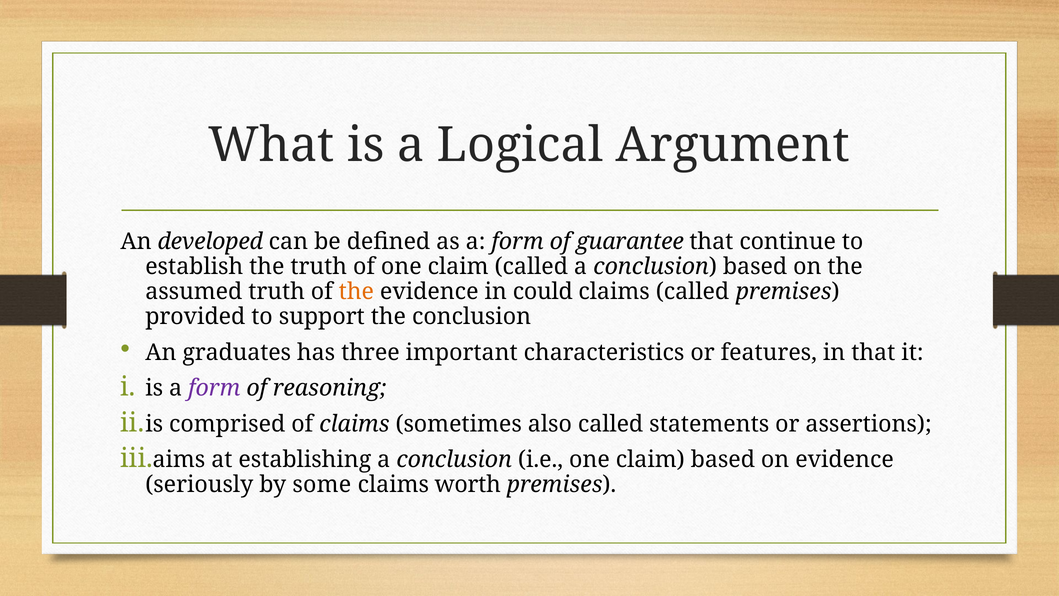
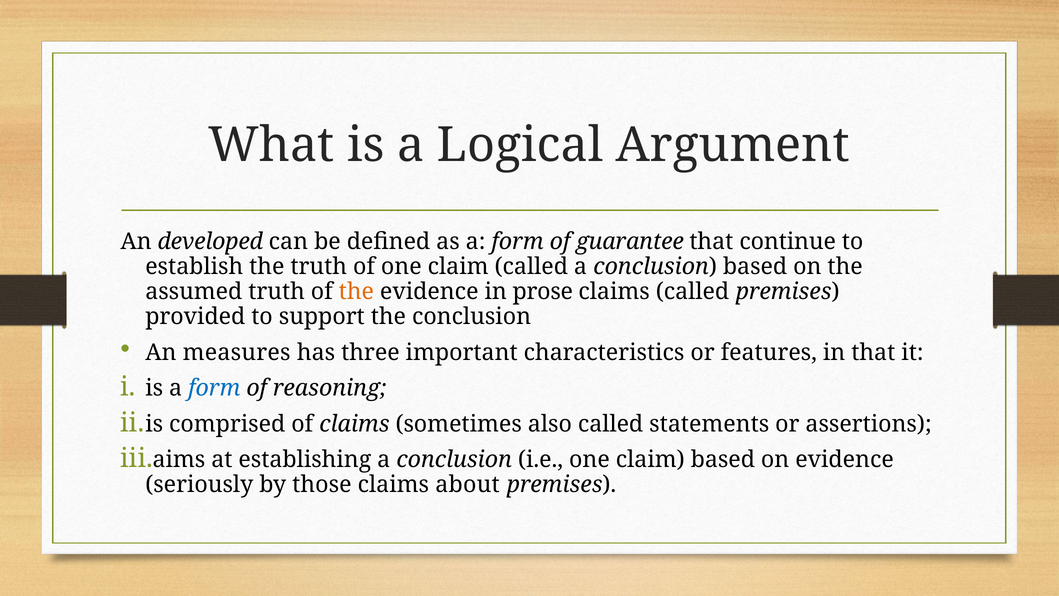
could: could -> prose
graduates: graduates -> measures
form at (214, 388) colour: purple -> blue
some: some -> those
worth: worth -> about
